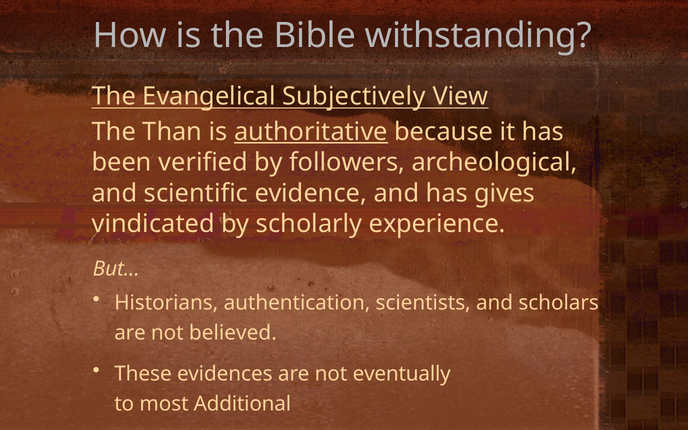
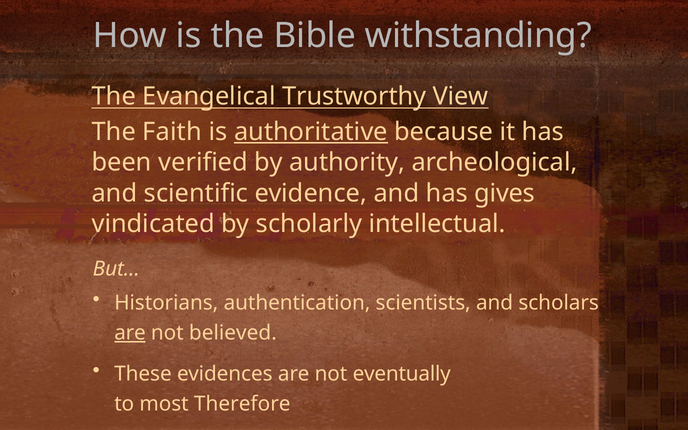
Subjectively: Subjectively -> Trustworthy
Than: Than -> Faith
followers: followers -> authority
experience: experience -> intellectual
are at (130, 333) underline: none -> present
Additional: Additional -> Therefore
